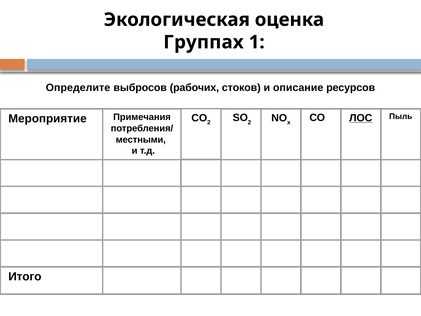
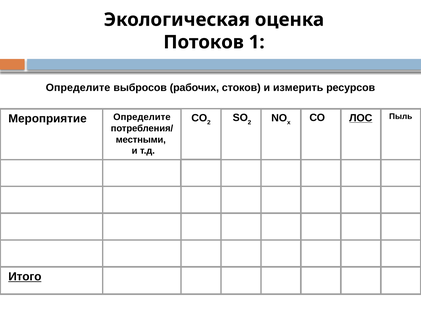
Группах: Группах -> Потоков
описание: описание -> измерить
Мероприятие Примечания: Примечания -> Определите
Итого underline: none -> present
